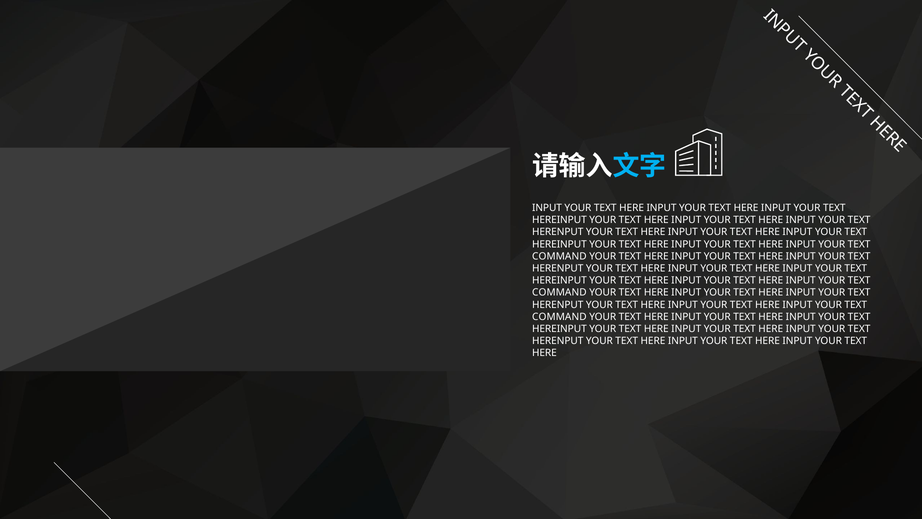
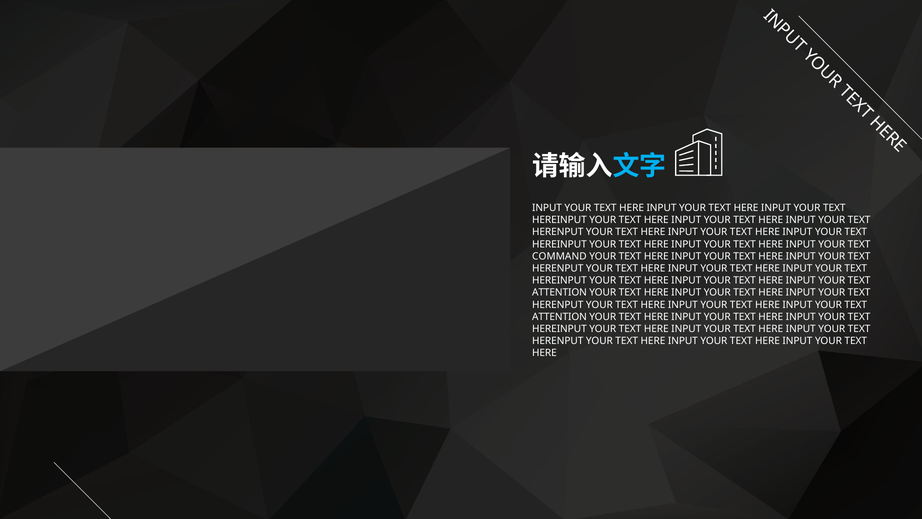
COMMAND at (559, 292): COMMAND -> ATTENTION
COMMAND at (559, 317): COMMAND -> ATTENTION
